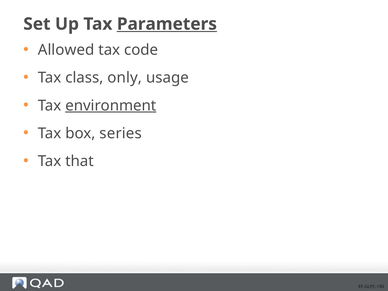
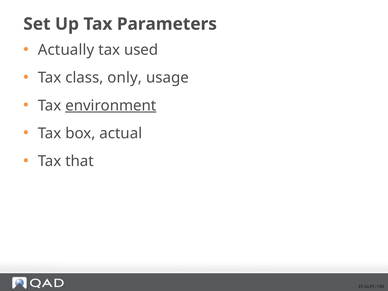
Parameters underline: present -> none
Allowed: Allowed -> Actually
code: code -> used
series: series -> actual
